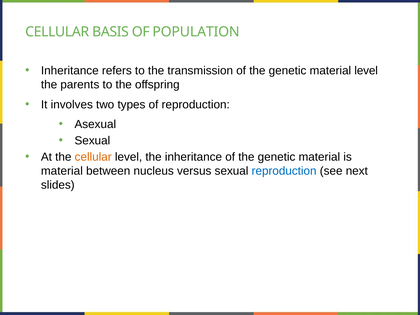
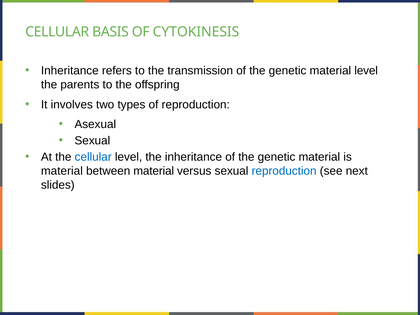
POPULATION: POPULATION -> CYTOKINESIS
cellular at (93, 157) colour: orange -> blue
between nucleus: nucleus -> material
